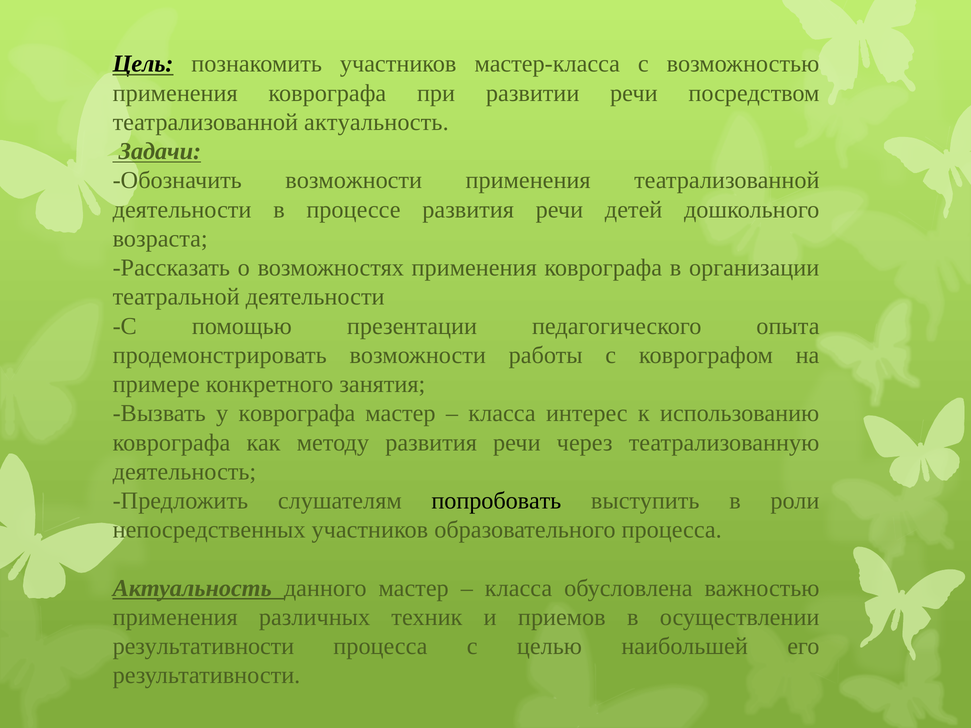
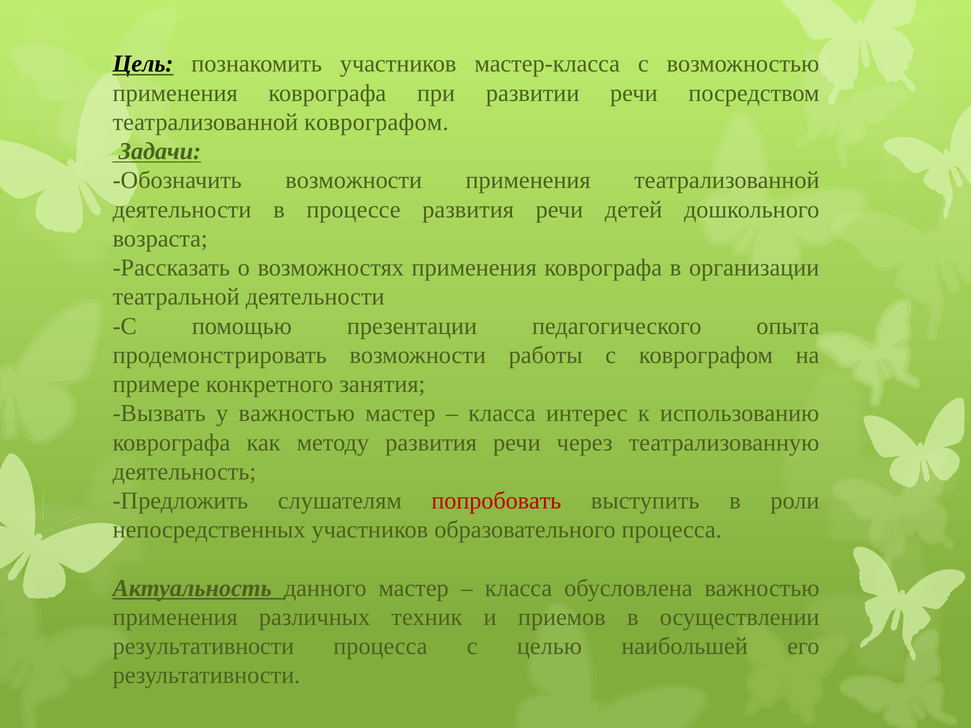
театрализованной актуальность: актуальность -> коврографом
у коврографа: коврографа -> важностью
попробовать colour: black -> red
